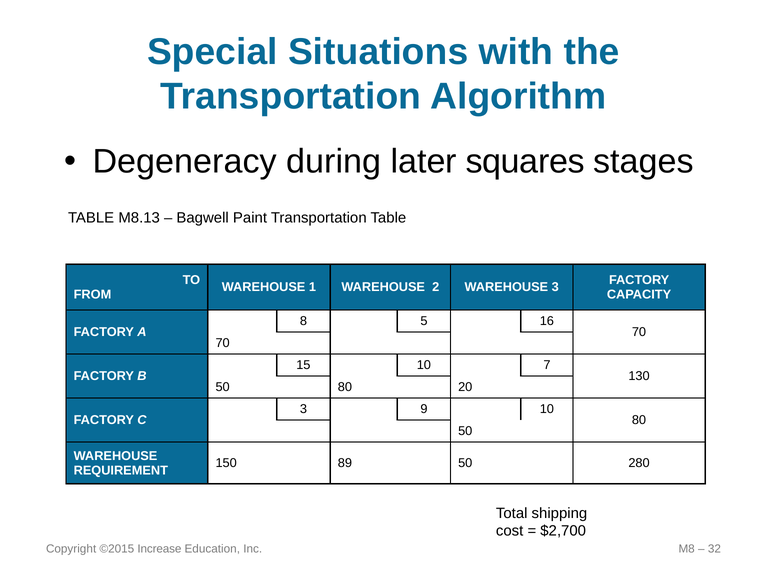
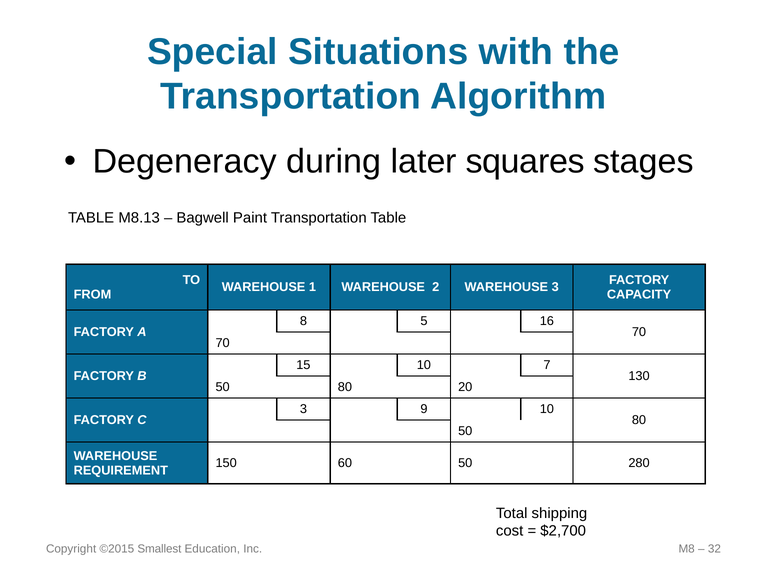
89: 89 -> 60
Increase: Increase -> Smallest
